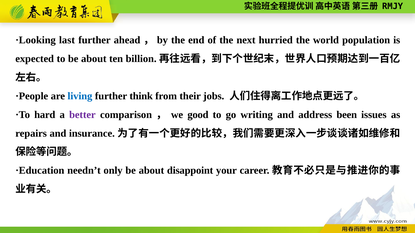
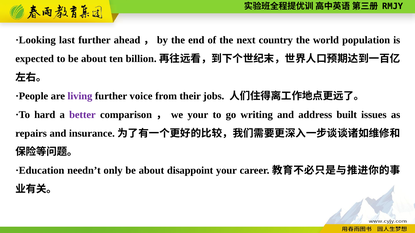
hurried: hurried -> country
living colour: blue -> purple
think: think -> voice
good at (198, 115): good -> your
been: been -> built
